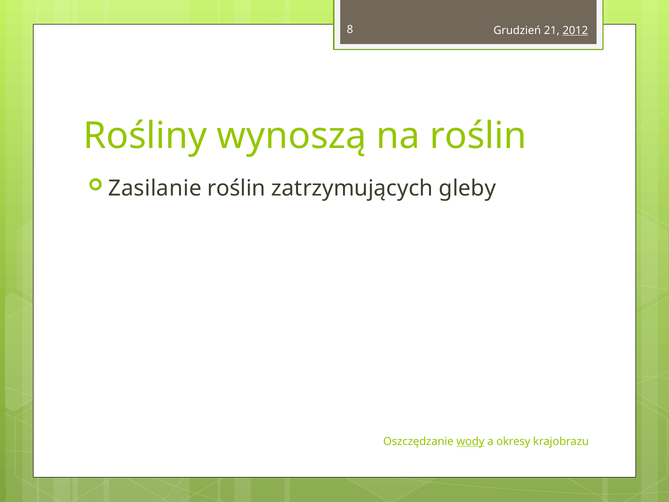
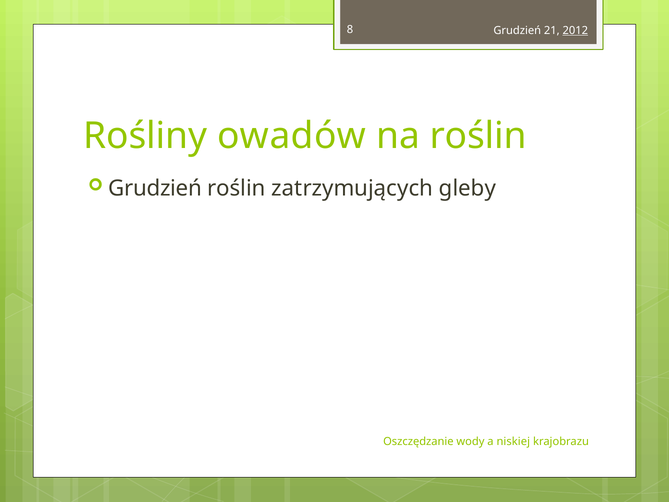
wynoszą: wynoszą -> owadów
Zasilanie at (155, 188): Zasilanie -> Grudzień
wody underline: present -> none
okresy: okresy -> niskiej
